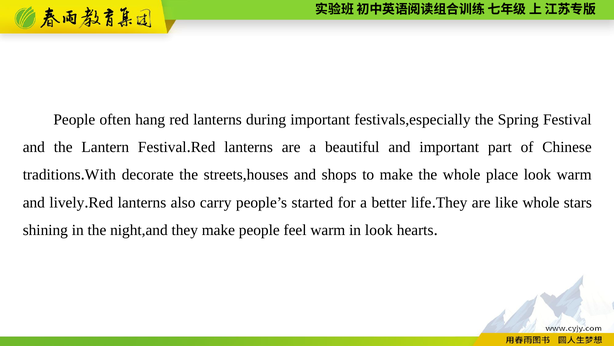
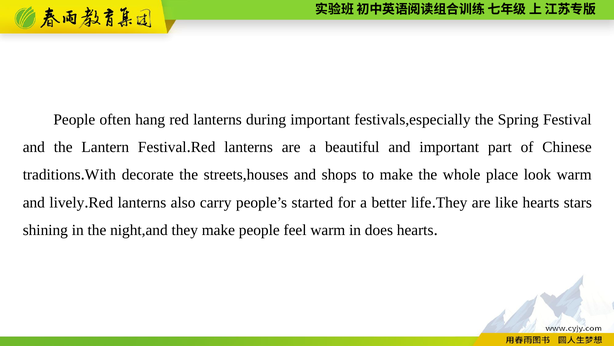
like whole: whole -> hearts
in look: look -> does
